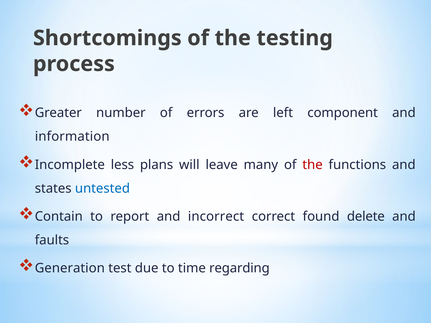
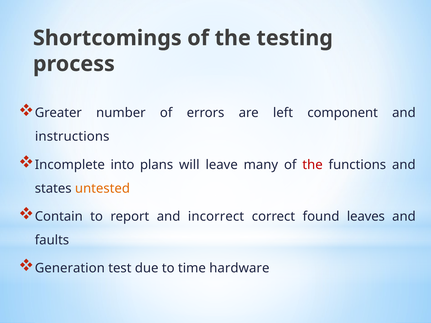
information: information -> instructions
less: less -> into
untested colour: blue -> orange
delete: delete -> leaves
regarding: regarding -> hardware
